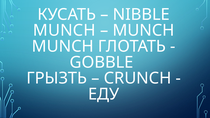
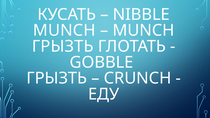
MUNCH at (63, 46): MUNCH -> ГРЫЗТЬ
